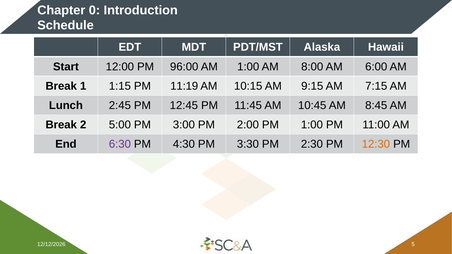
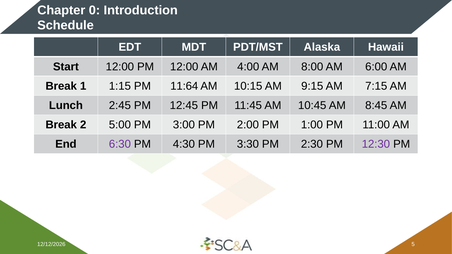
PM 96:00: 96:00 -> 12:00
AM 1:00: 1:00 -> 4:00
11:19: 11:19 -> 11:64
12:30 colour: orange -> purple
